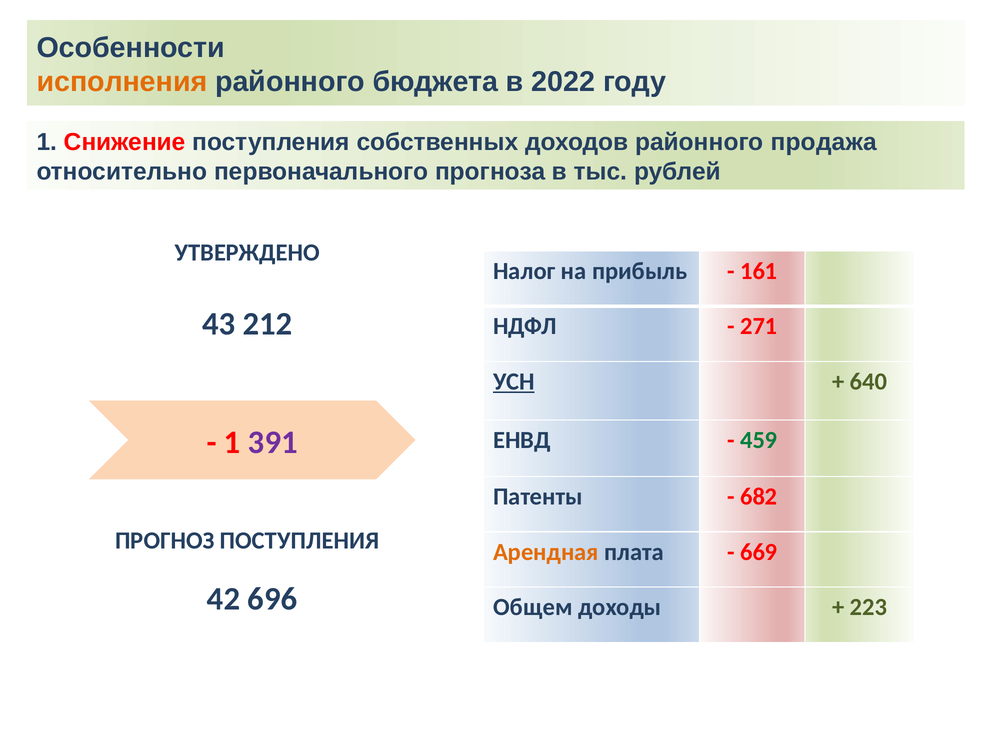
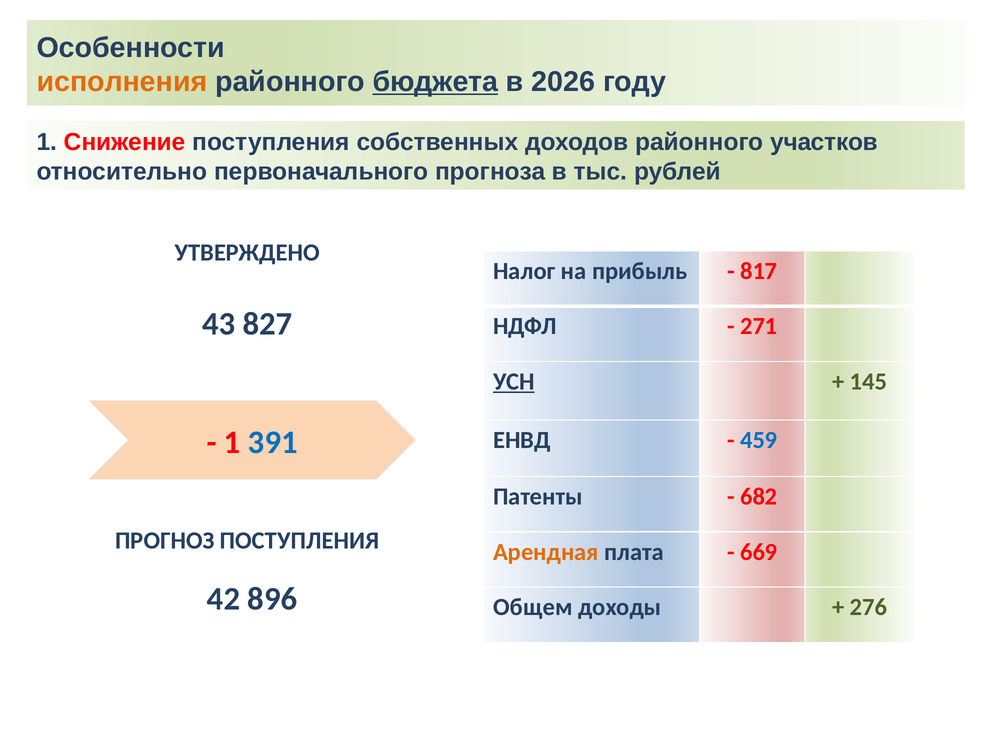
бюджета underline: none -> present
2022: 2022 -> 2026
продажа: продажа -> участков
161: 161 -> 817
212: 212 -> 827
640: 640 -> 145
391 colour: purple -> blue
459 colour: green -> blue
696: 696 -> 896
223: 223 -> 276
